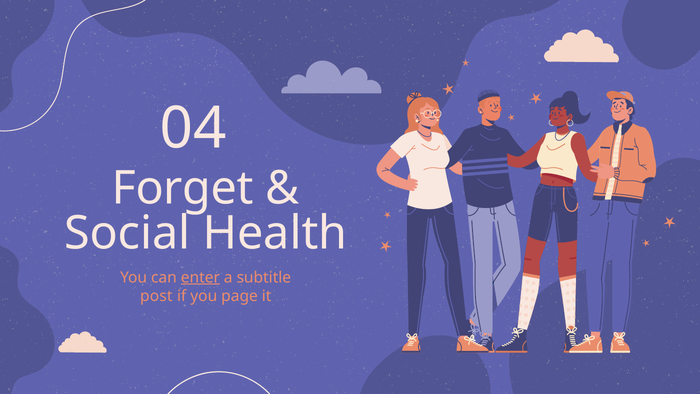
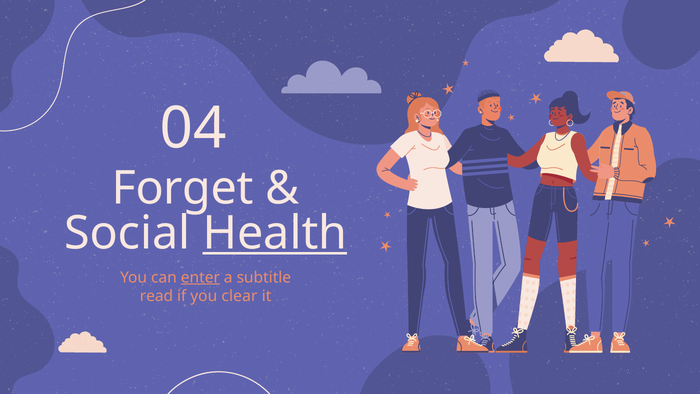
Health underline: none -> present
post: post -> read
page: page -> clear
